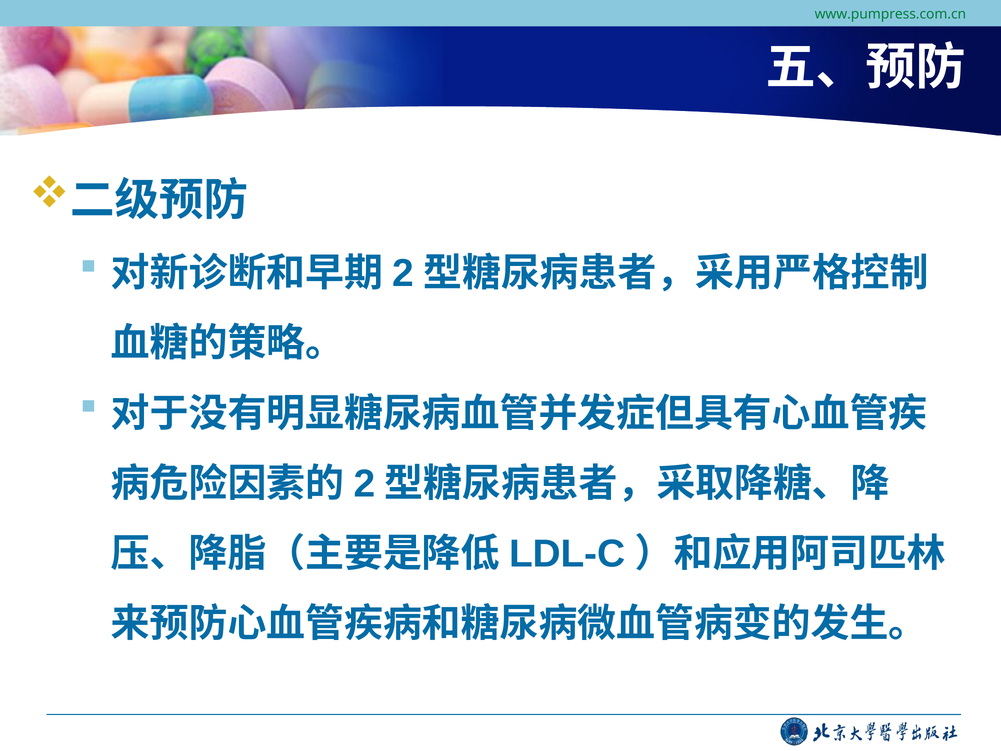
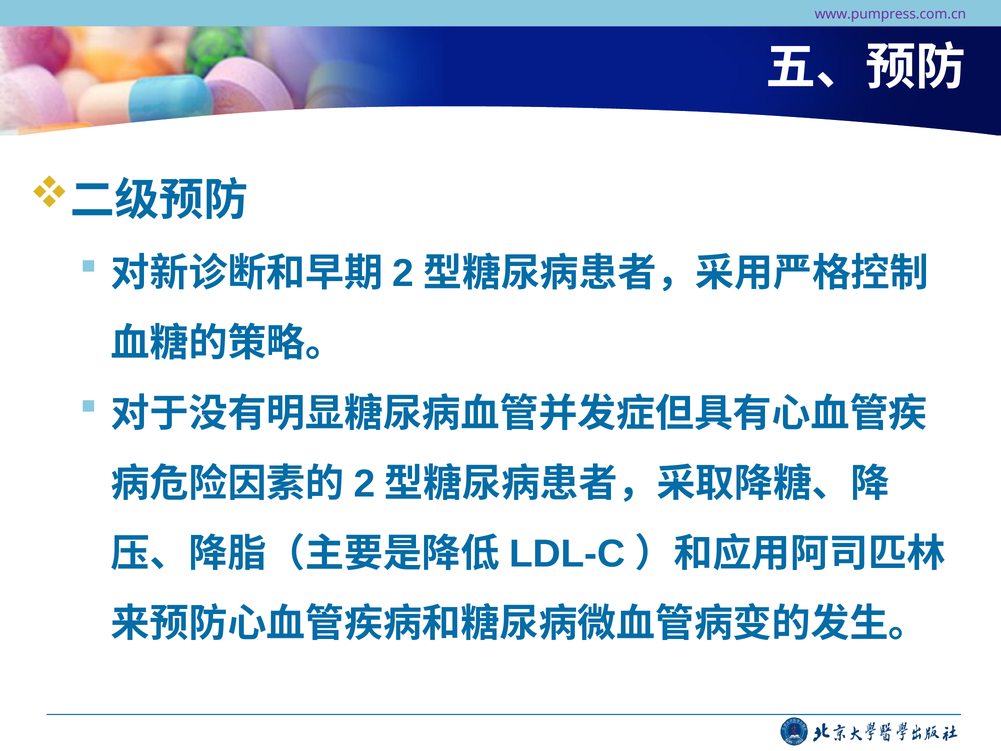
www.pumpress.com.cn colour: green -> purple
